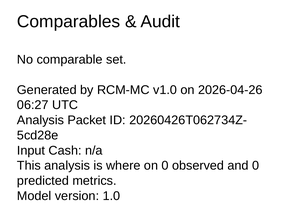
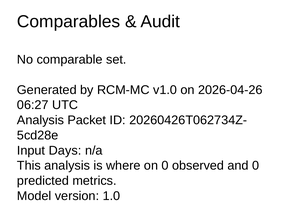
Cash: Cash -> Days
